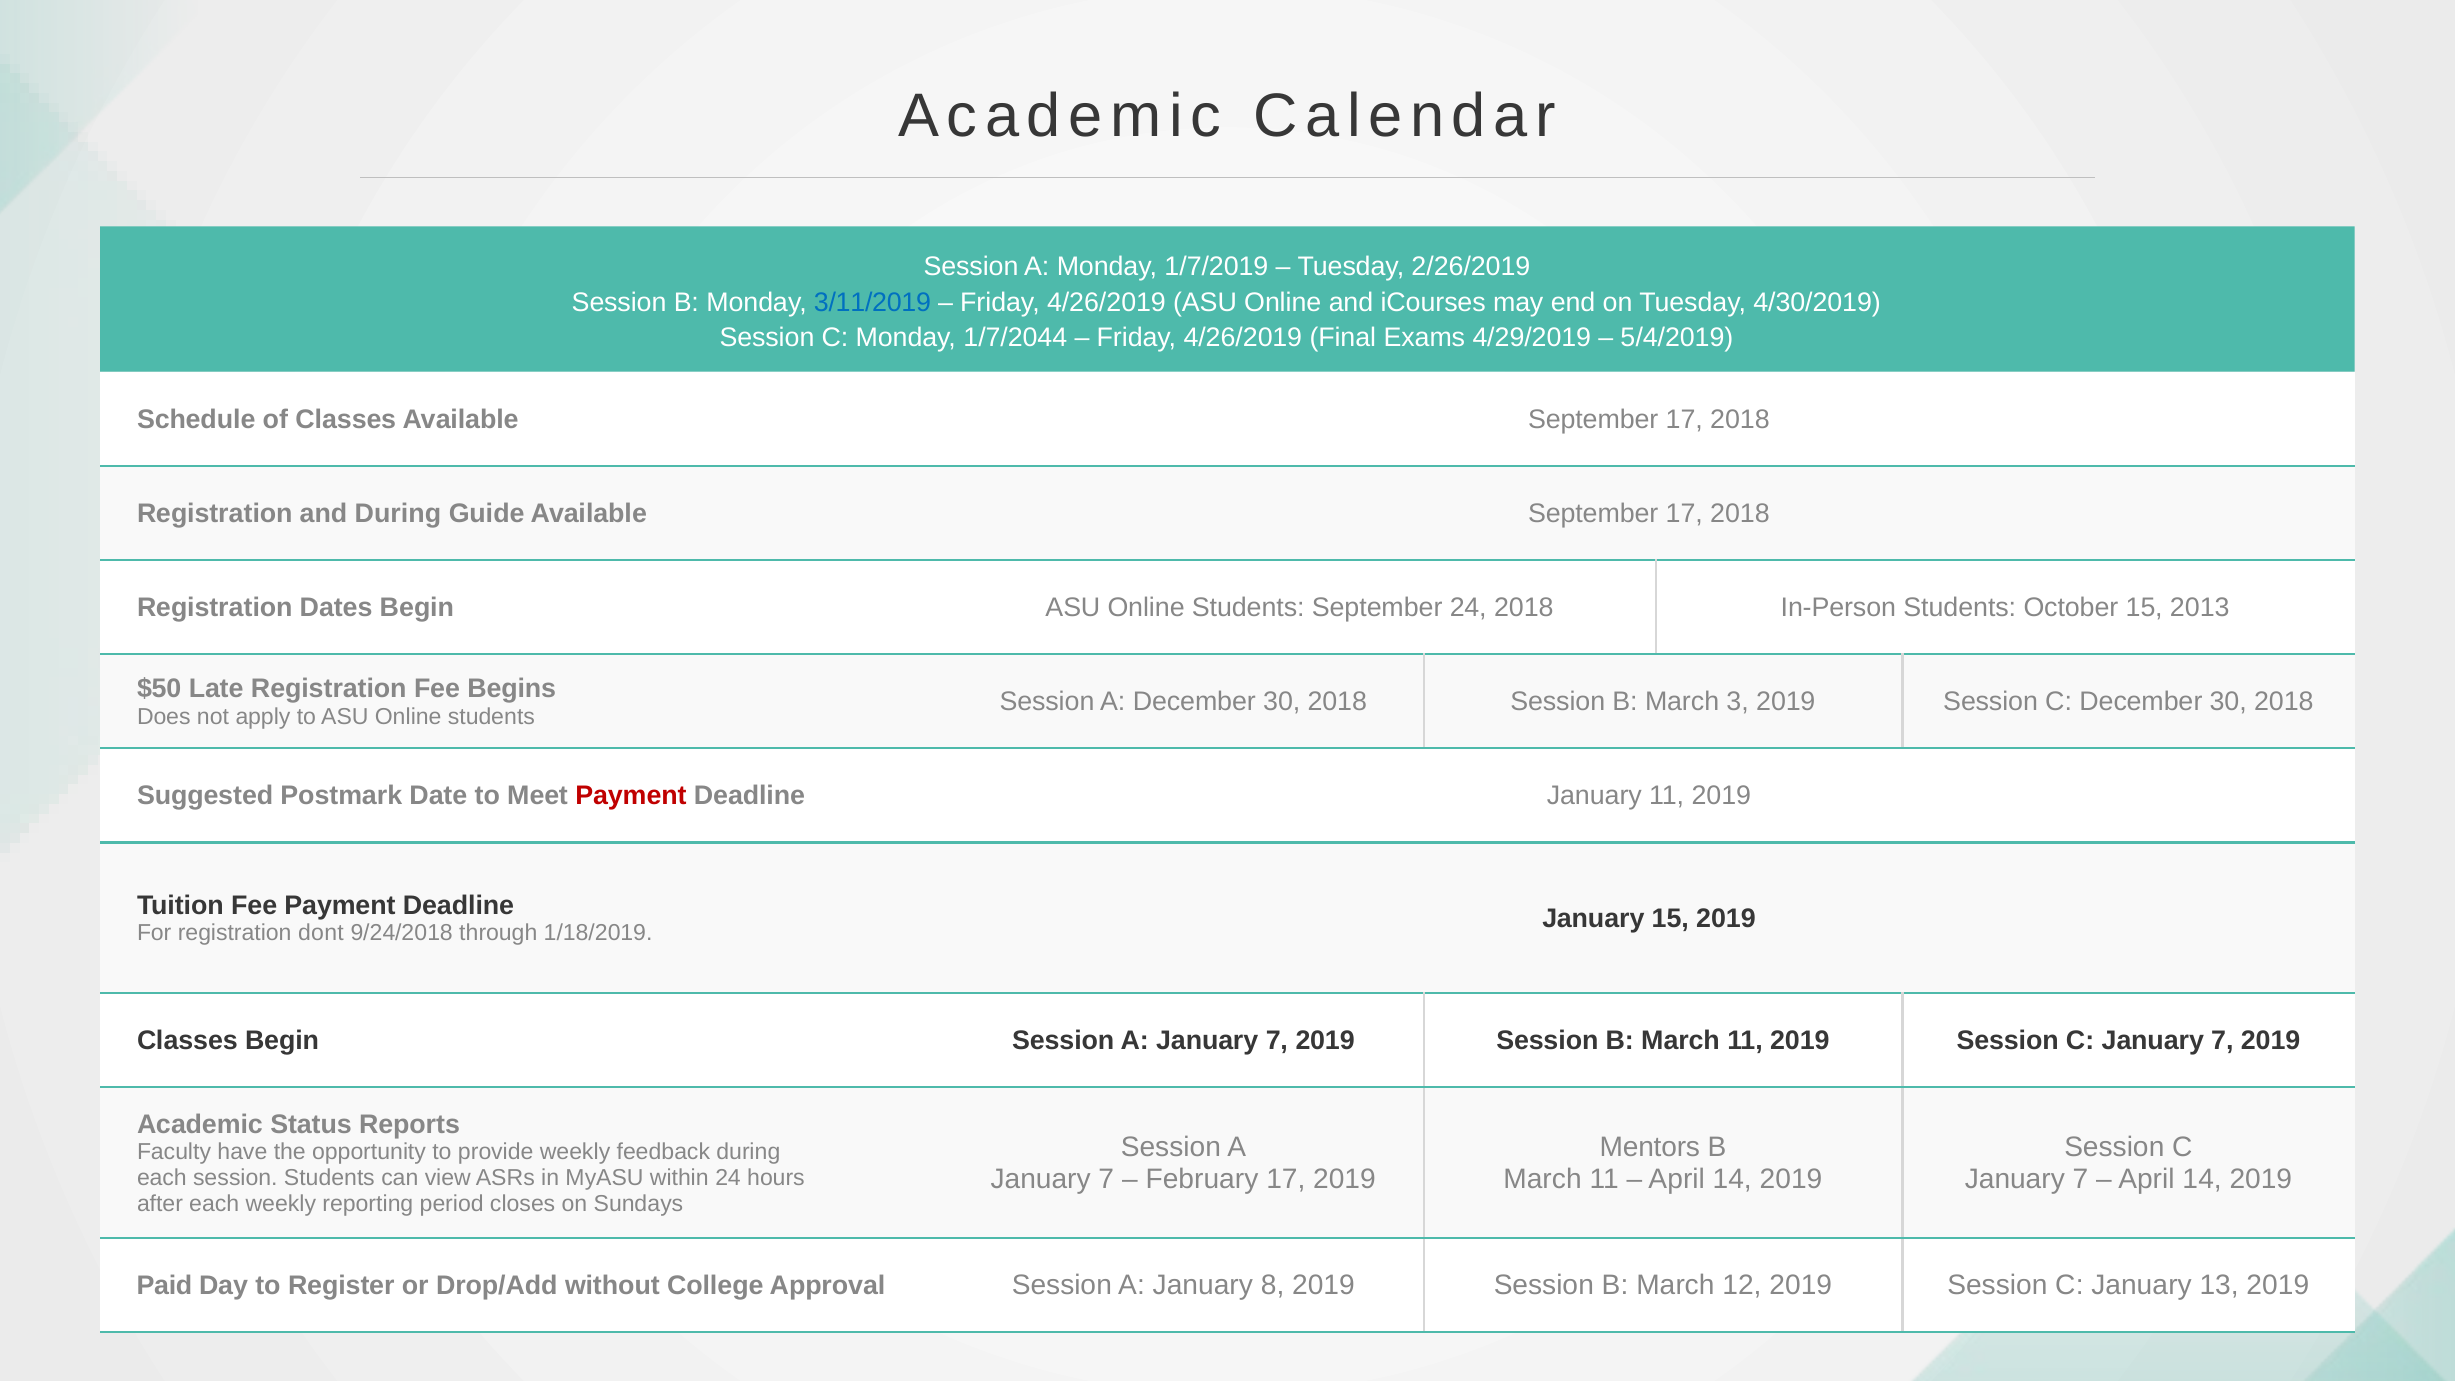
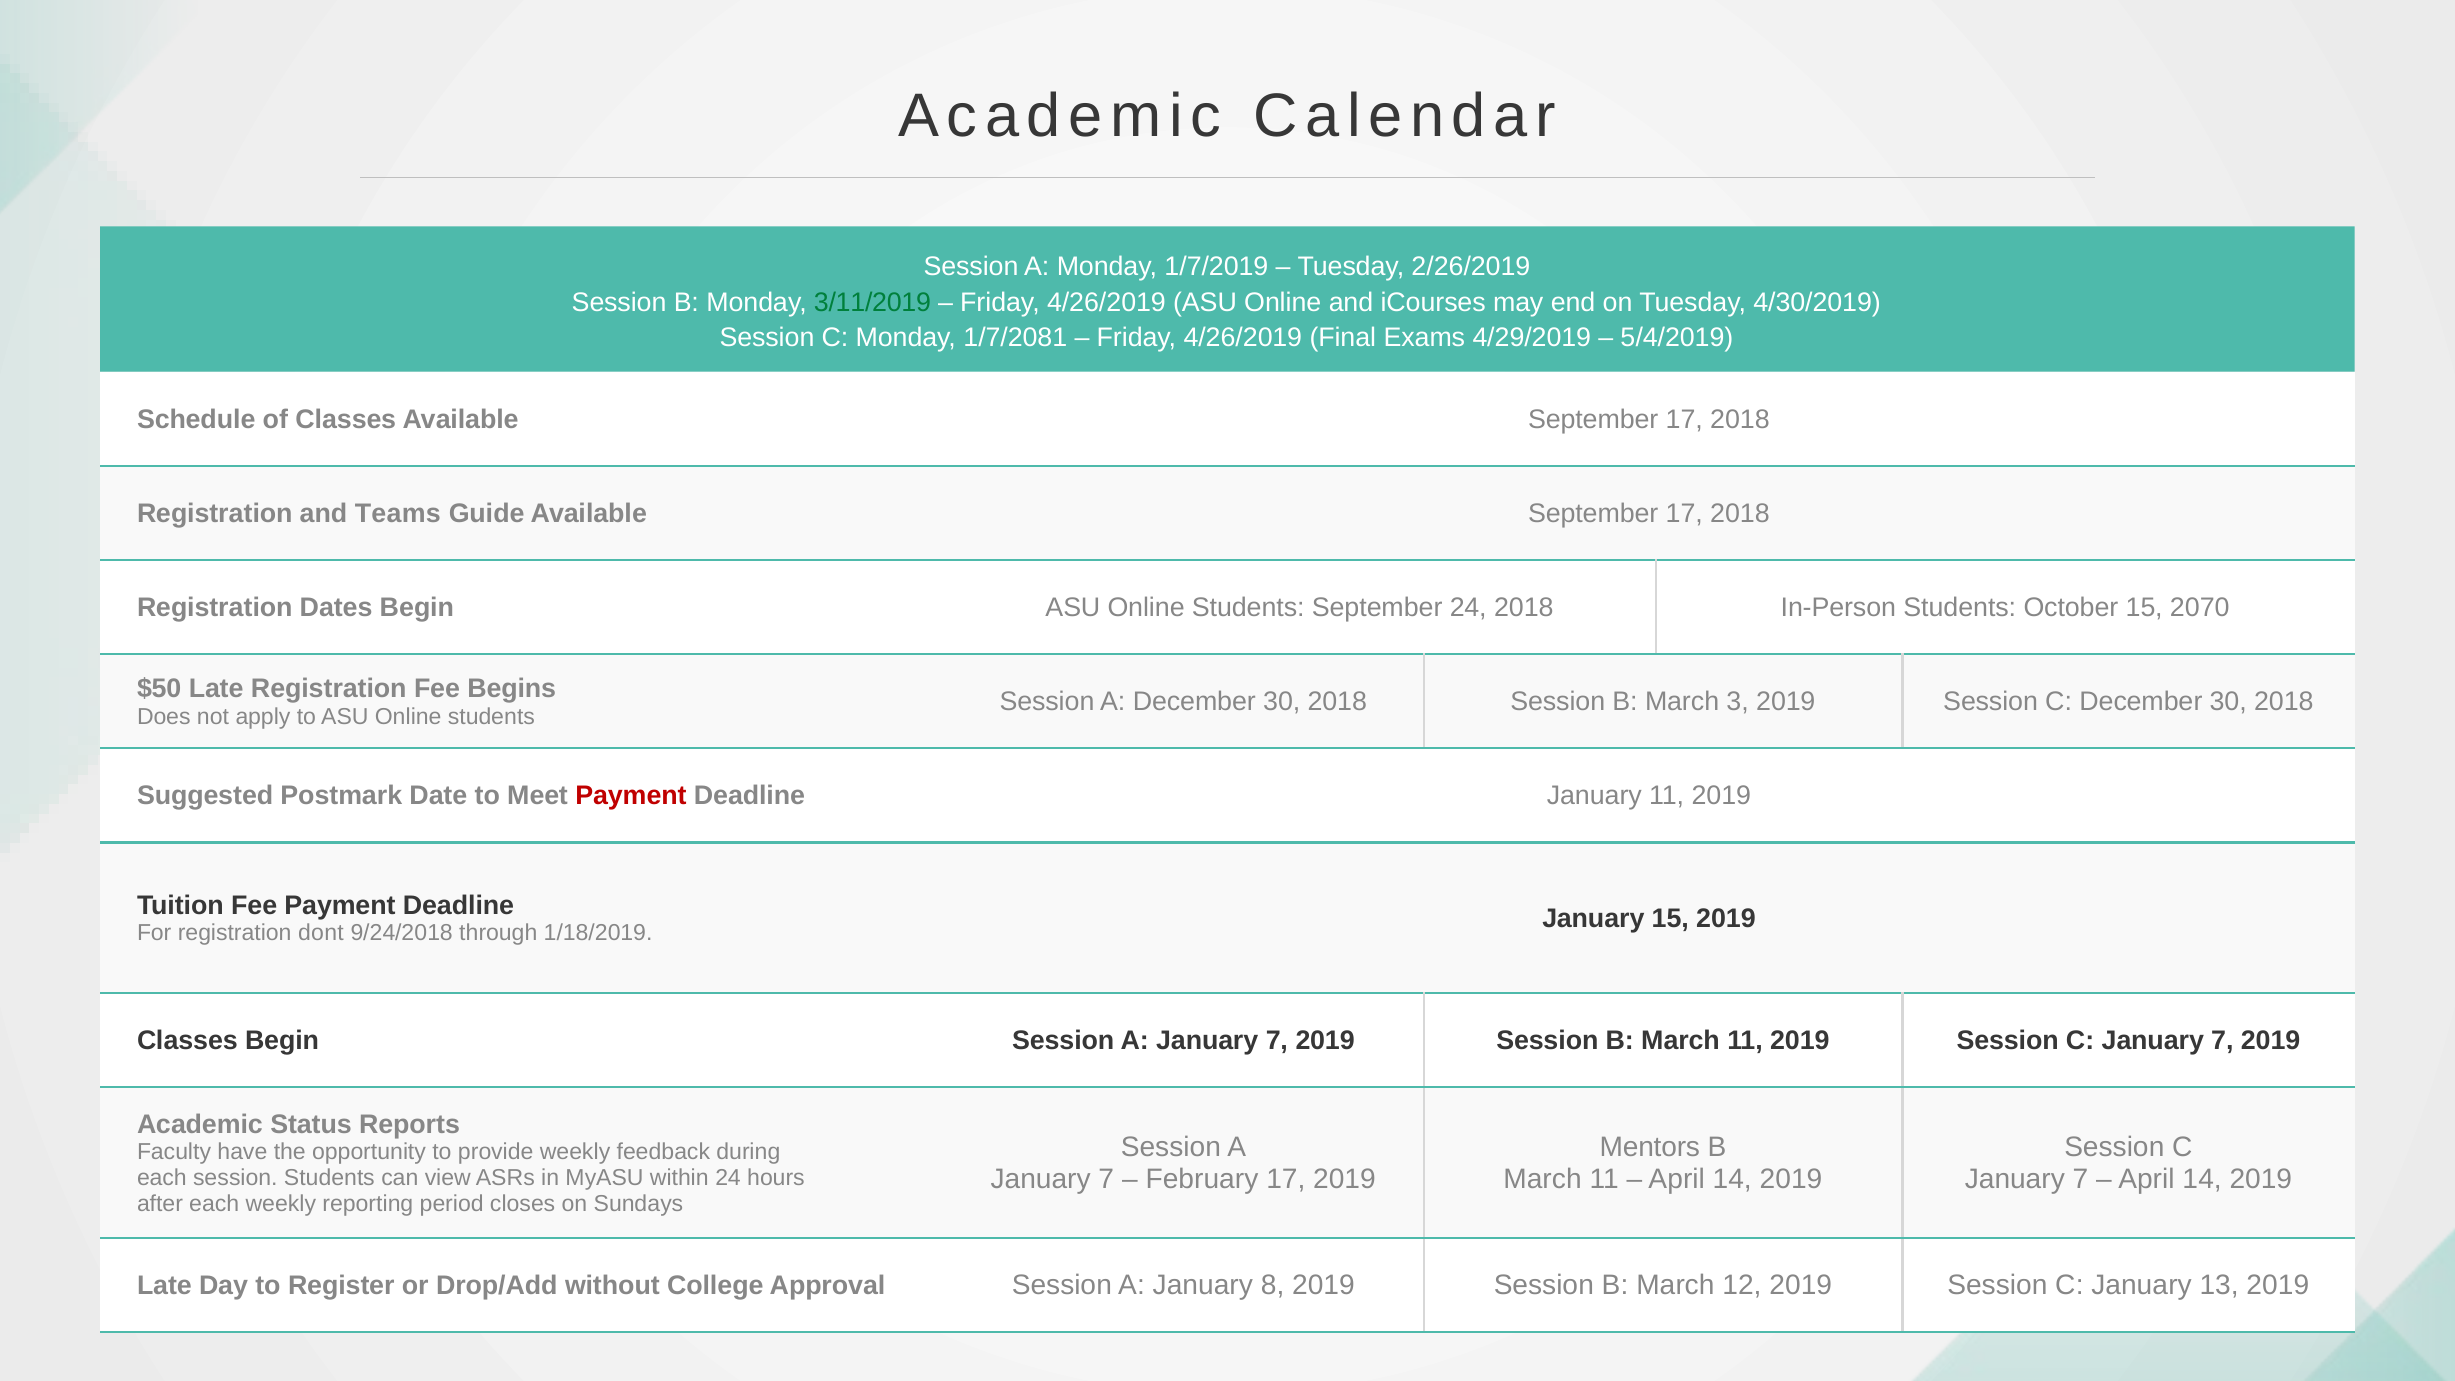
3/11/2019 colour: blue -> green
1/7/2044: 1/7/2044 -> 1/7/2081
and During: During -> Teams
2013: 2013 -> 2070
Paid at (164, 1286): Paid -> Late
